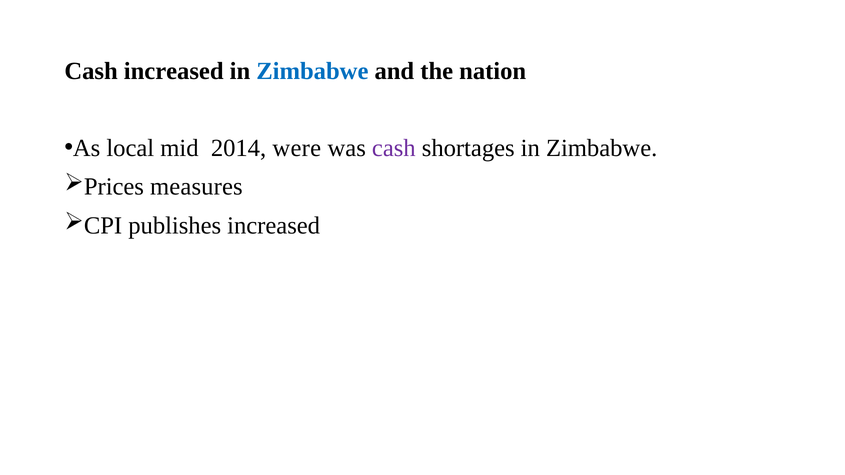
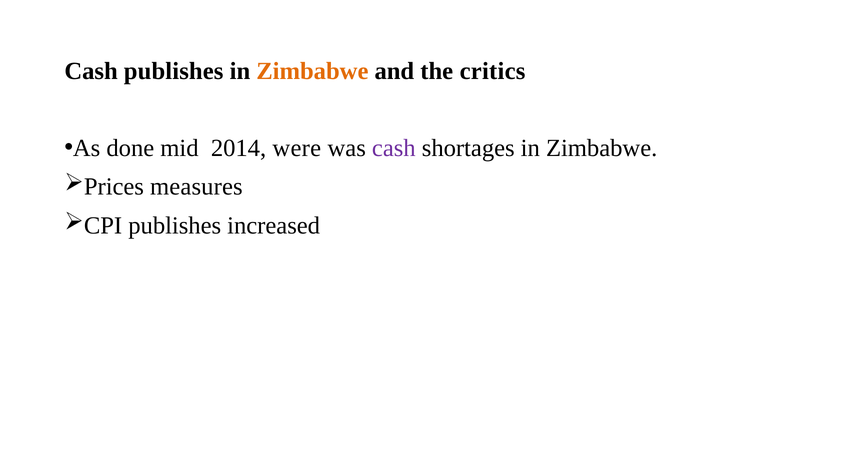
Cash increased: increased -> publishes
Zimbabwe at (312, 71) colour: blue -> orange
nation: nation -> critics
local: local -> done
